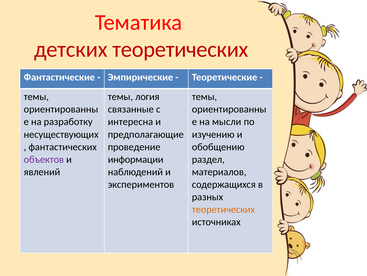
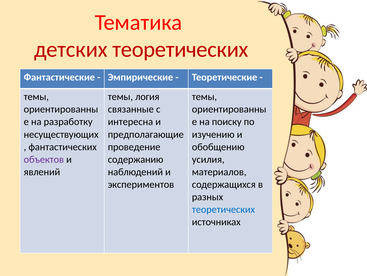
мысли: мысли -> поиску
информации: информации -> содержанию
раздел: раздел -> усилия
теоретических at (223, 209) colour: orange -> blue
